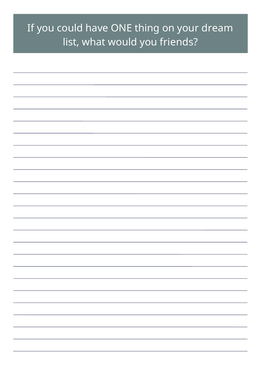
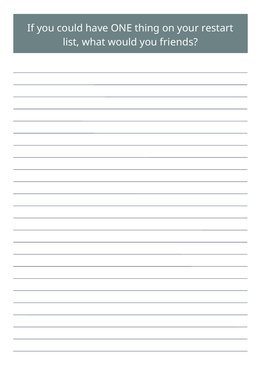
dream: dream -> restart
